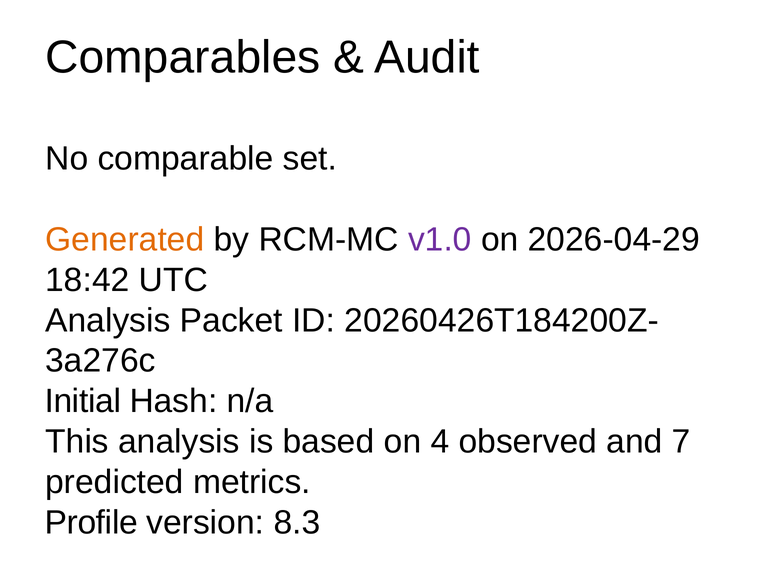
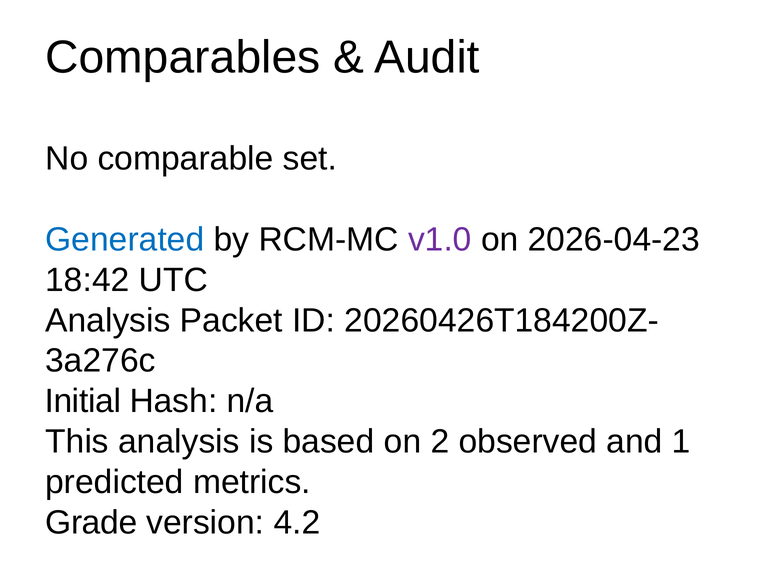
Generated colour: orange -> blue
2026-04-29: 2026-04-29 -> 2026-04-23
4: 4 -> 2
7: 7 -> 1
Profile: Profile -> Grade
8.3: 8.3 -> 4.2
